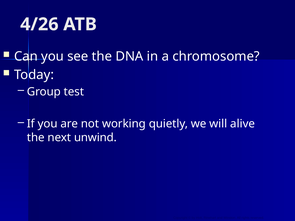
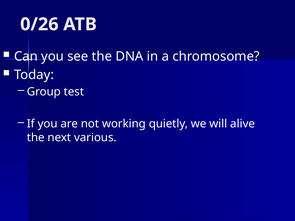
4/26: 4/26 -> 0/26
unwind: unwind -> various
